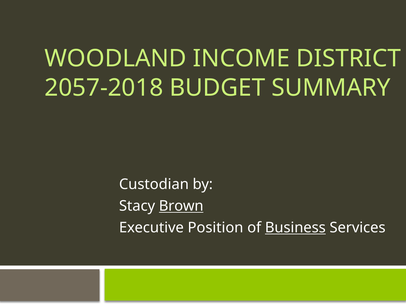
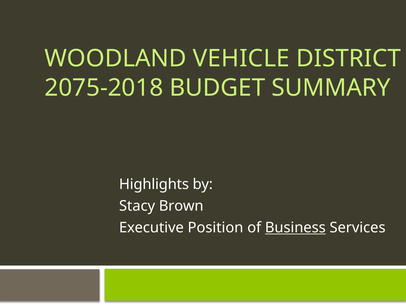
INCOME: INCOME -> VEHICLE
2057-2018: 2057-2018 -> 2075-2018
Custodian: Custodian -> Highlights
Brown underline: present -> none
